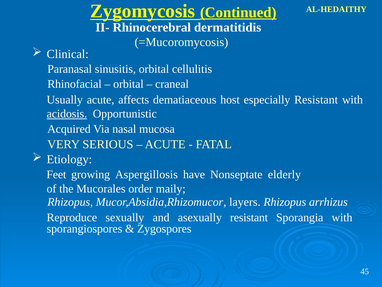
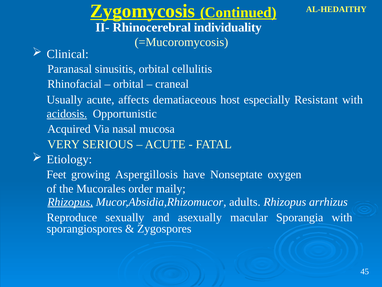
dermatitidis: dermatitidis -> individuality
elderly: elderly -> oxygen
Rhizopus at (70, 202) underline: none -> present
layers: layers -> adults
asexually resistant: resistant -> macular
